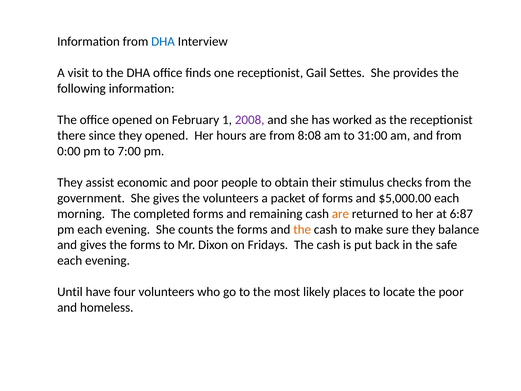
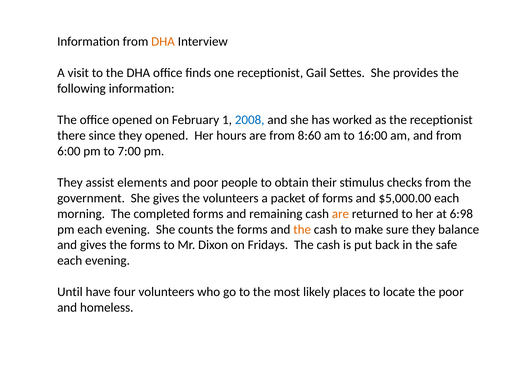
DHA at (163, 42) colour: blue -> orange
2008 colour: purple -> blue
8:08: 8:08 -> 8:60
31:00: 31:00 -> 16:00
0:00: 0:00 -> 6:00
economic: economic -> elements
6:87: 6:87 -> 6:98
